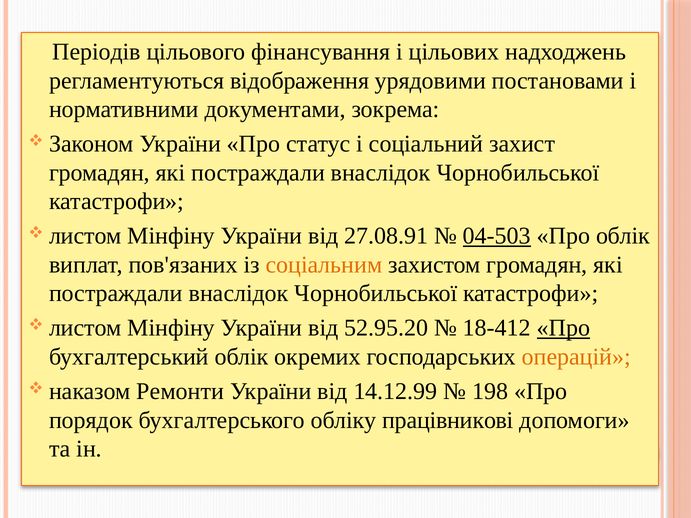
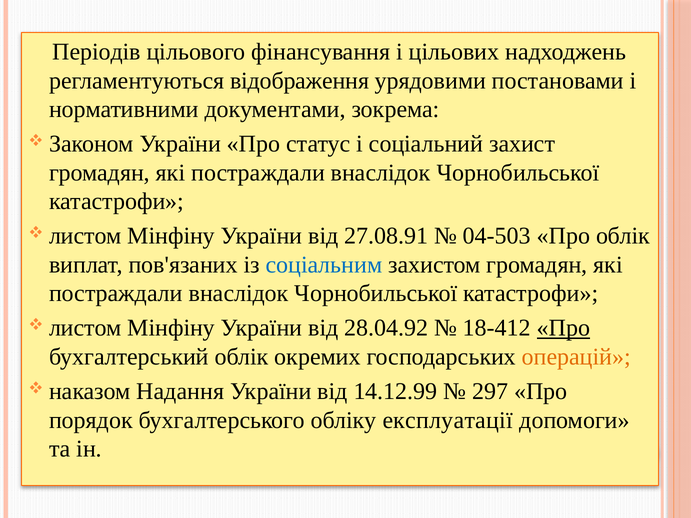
04-503 underline: present -> none
соціальним colour: orange -> blue
52.95.20: 52.95.20 -> 28.04.92
Ремонти: Ремонти -> Надання
198: 198 -> 297
працівникові: працівникові -> експлуатації
